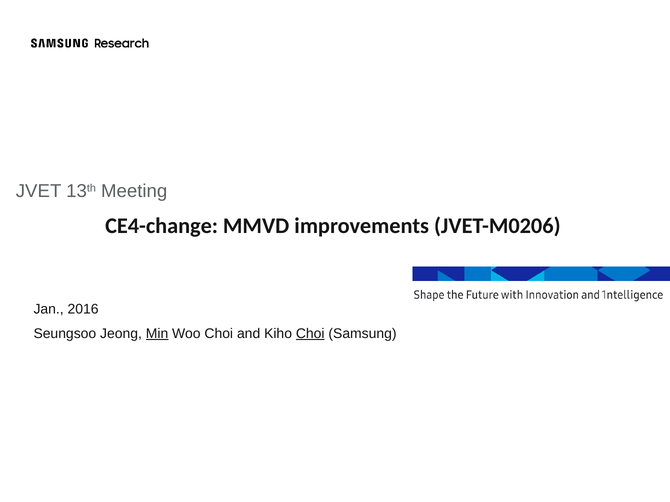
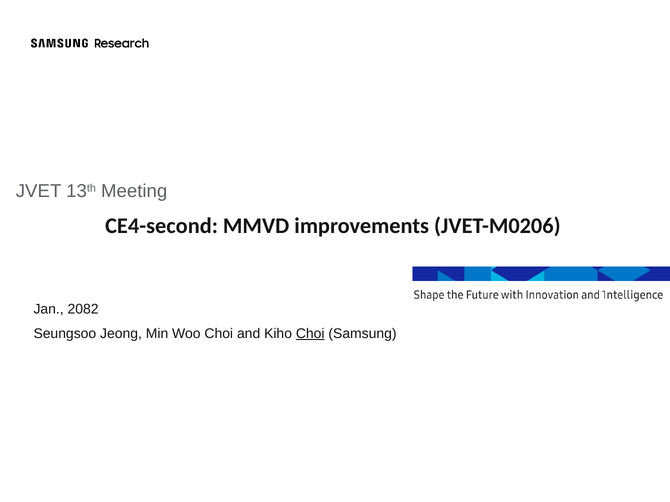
CE4-change: CE4-change -> CE4-second
2016: 2016 -> 2082
Min underline: present -> none
